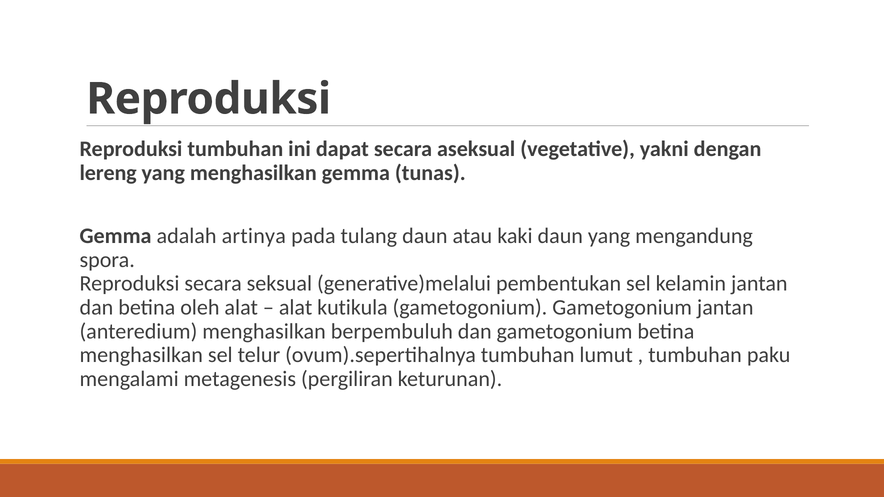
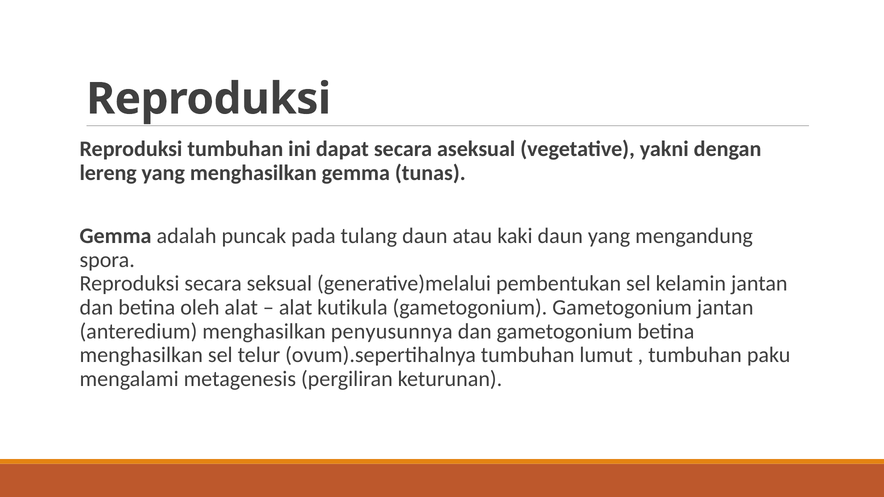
artinya: artinya -> puncak
berpembuluh: berpembuluh -> penyusunnya
